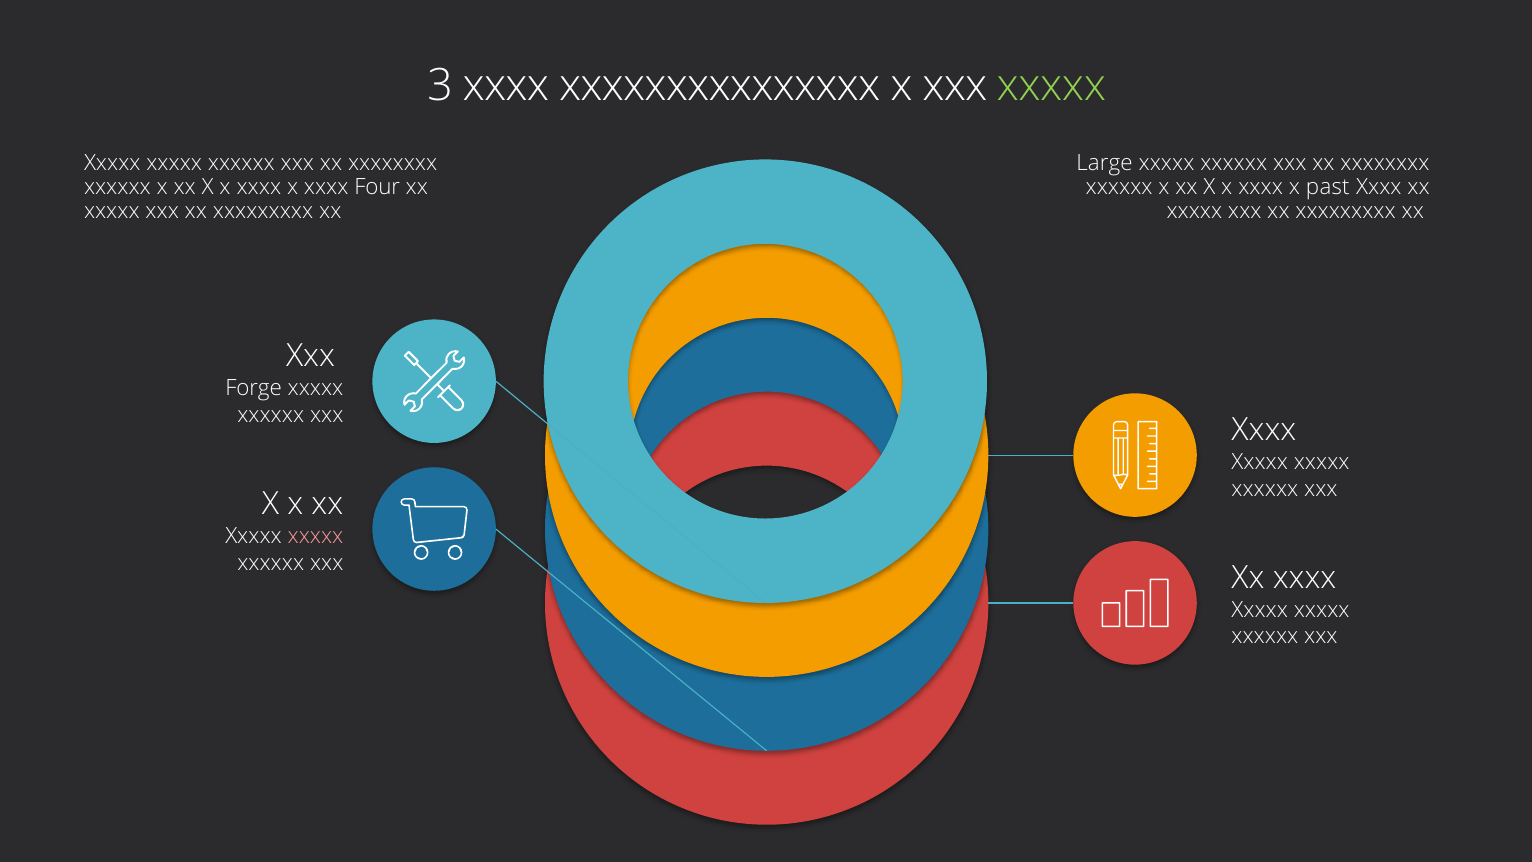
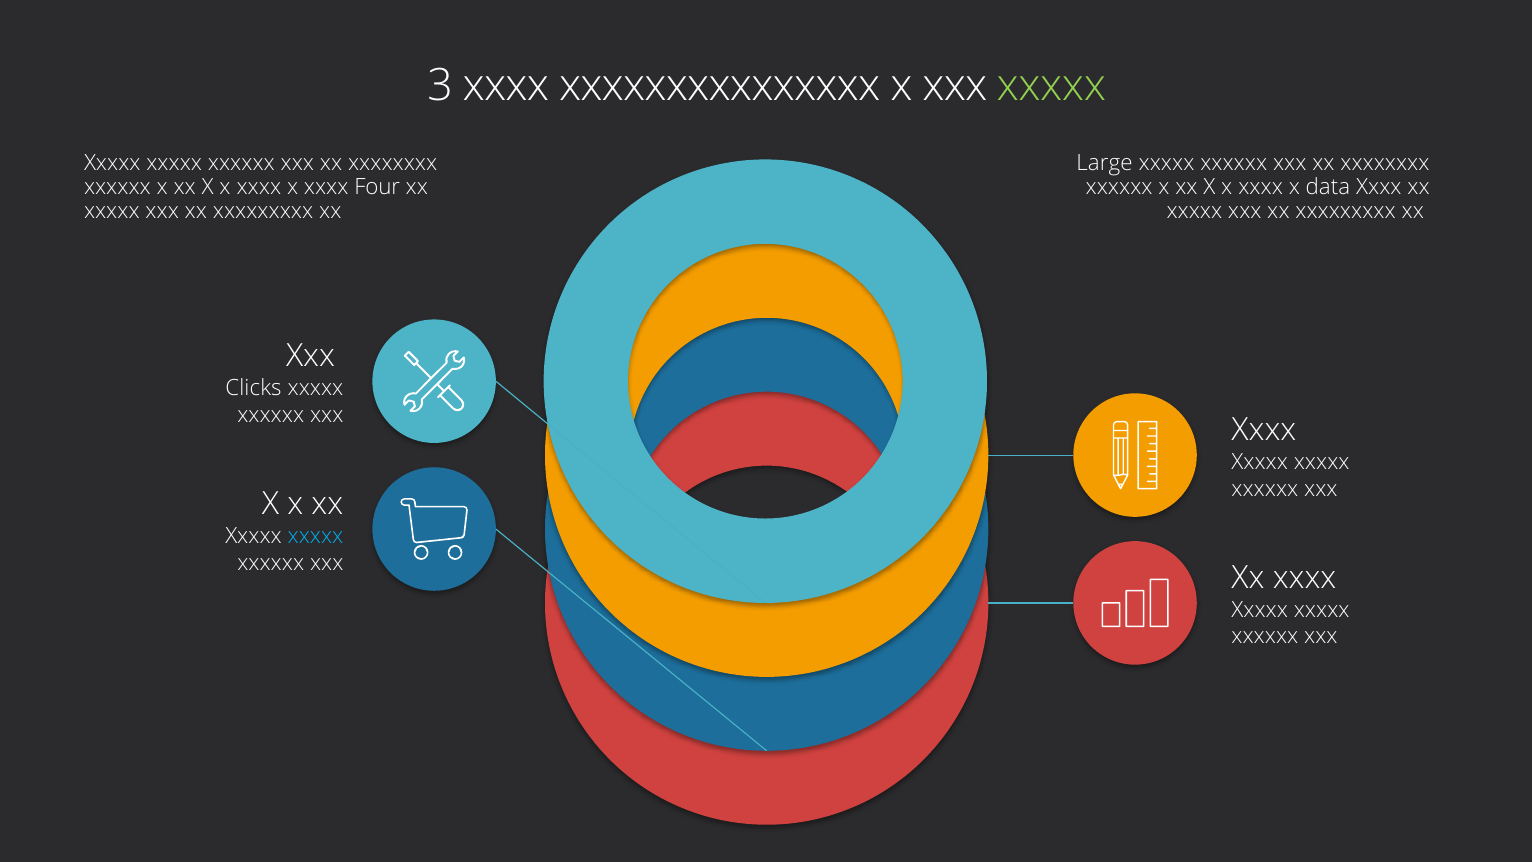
past: past -> data
Forge: Forge -> Clicks
xxxxx at (315, 536) colour: pink -> light blue
